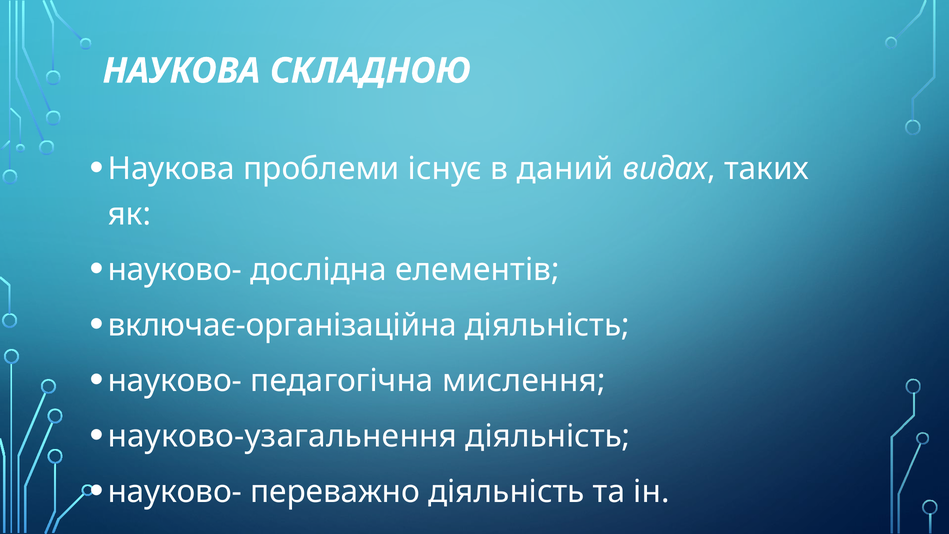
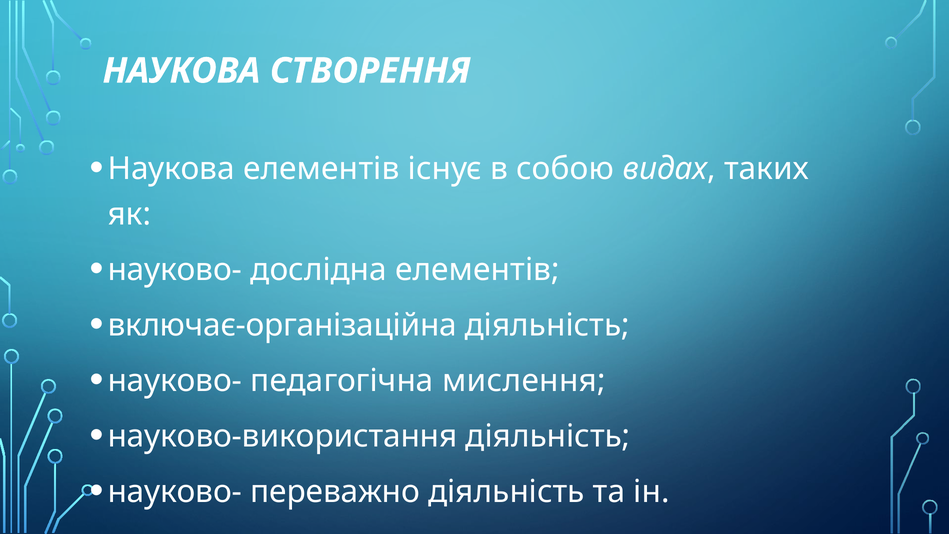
СКЛАДНОЮ: СКЛАДНОЮ -> СТВОРЕННЯ
Наукова проблеми: проблеми -> елементів
даний: даний -> собою
науково-узагальнення: науково-узагальнення -> науково-використання
